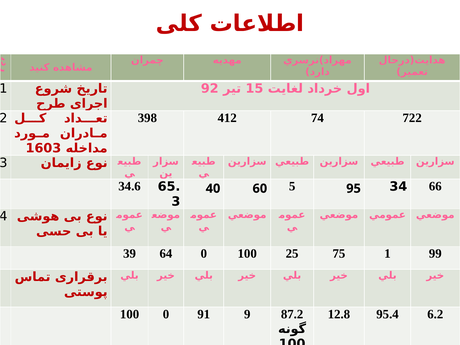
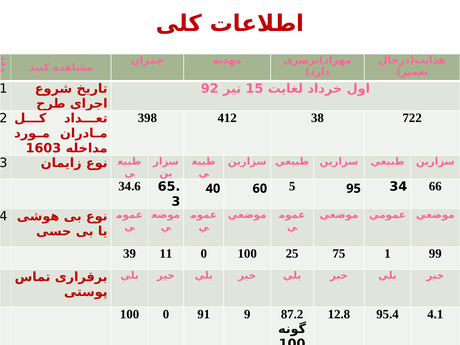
74: 74 -> 38
64: 64 -> 11
6.2: 6.2 -> 4.1
